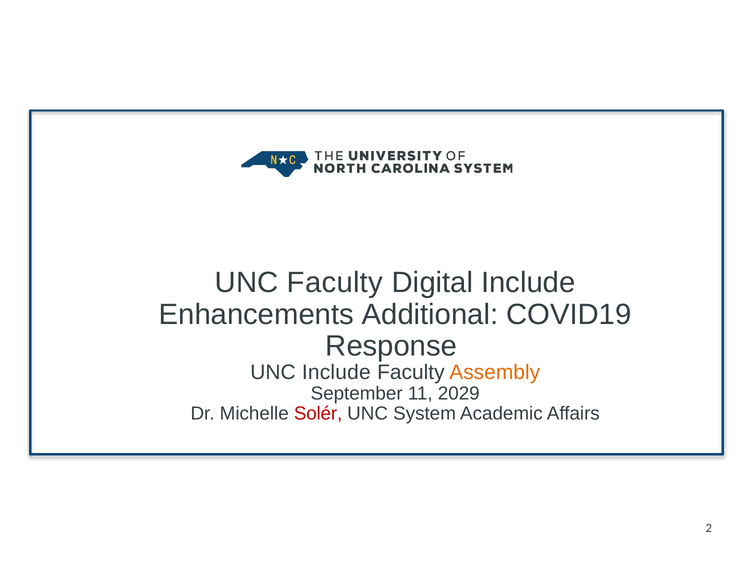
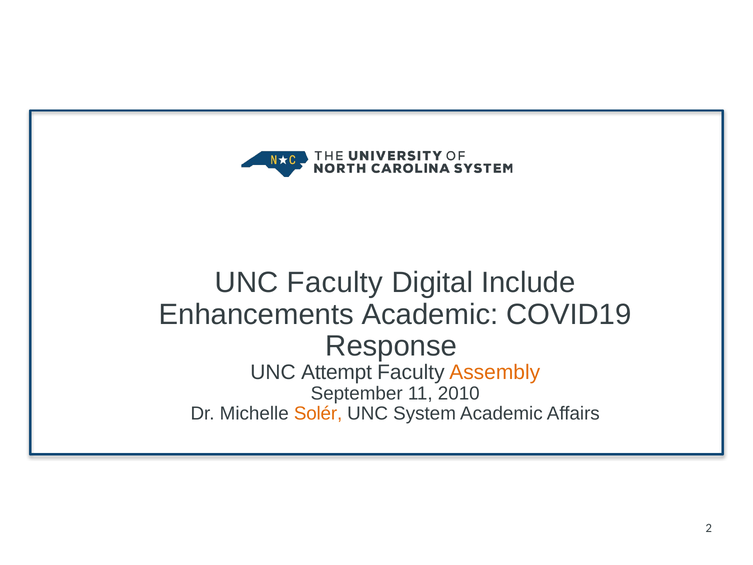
Enhancements Additional: Additional -> Academic
UNC Include: Include -> Attempt
2029: 2029 -> 2010
Solér colour: red -> orange
